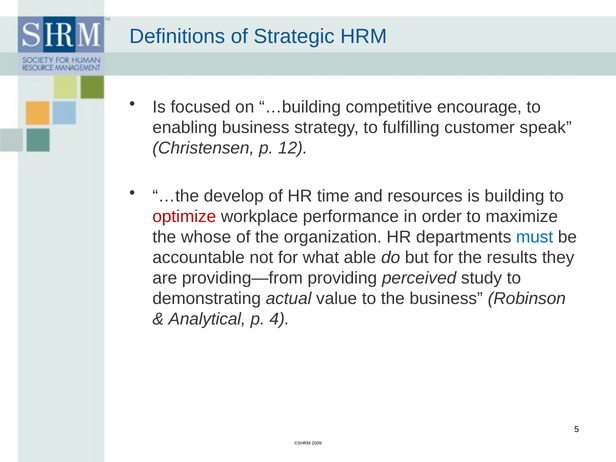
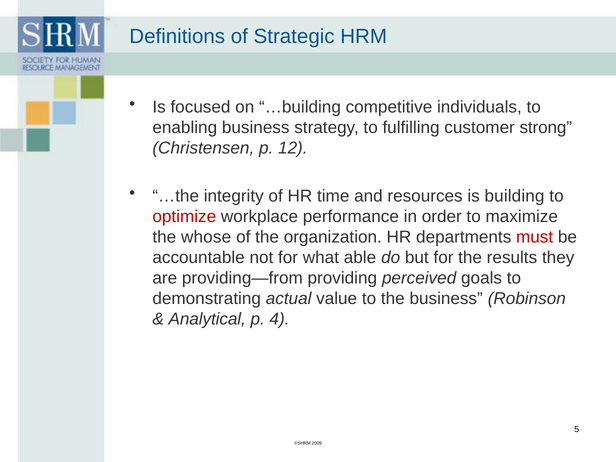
encourage: encourage -> individuals
speak: speak -> strong
develop: develop -> integrity
must colour: blue -> red
study: study -> goals
